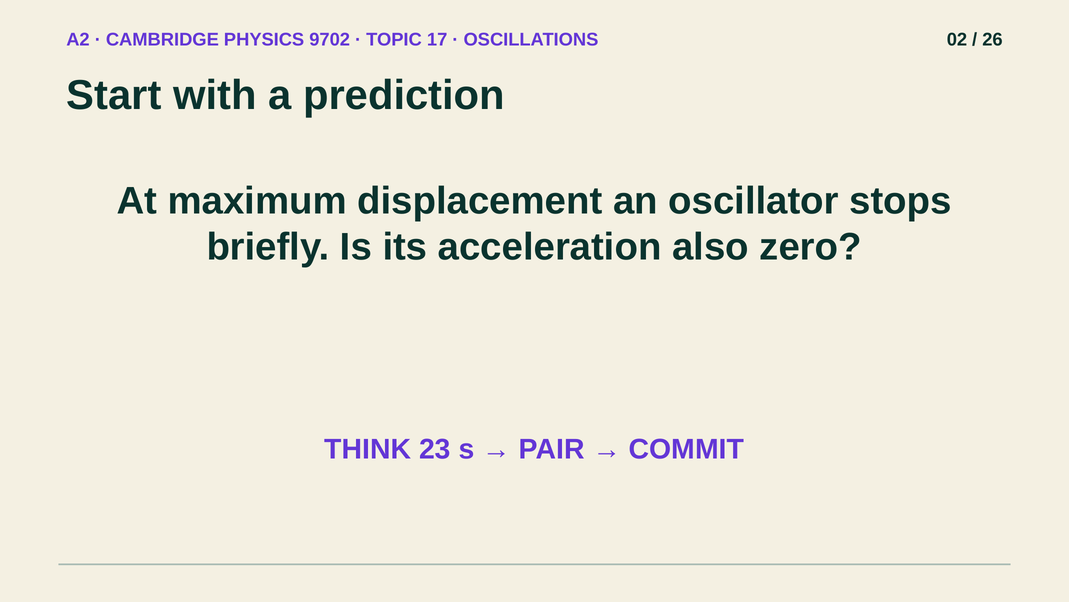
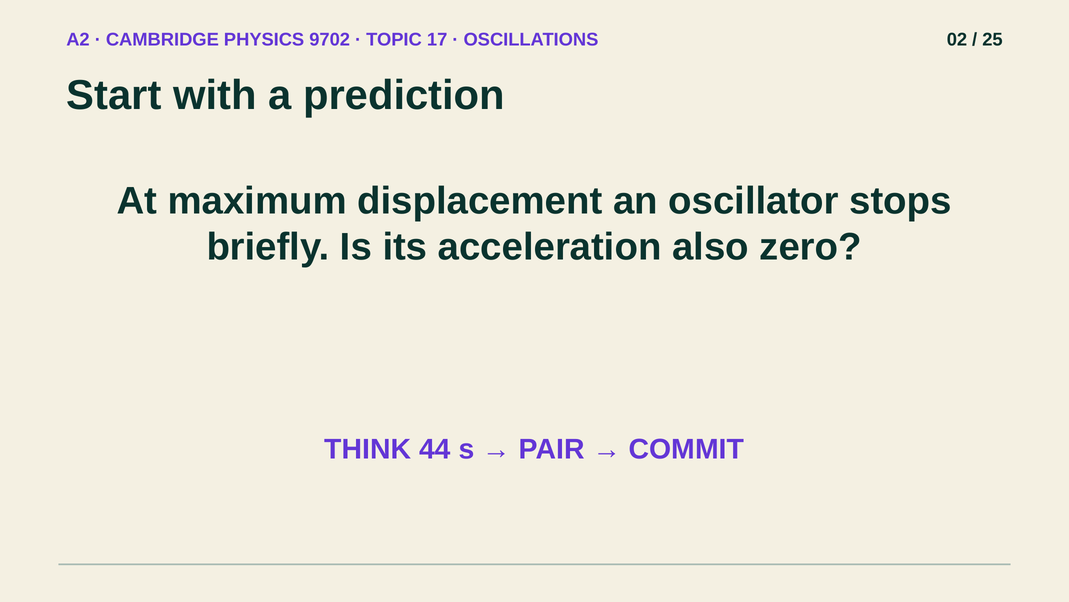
26: 26 -> 25
23: 23 -> 44
